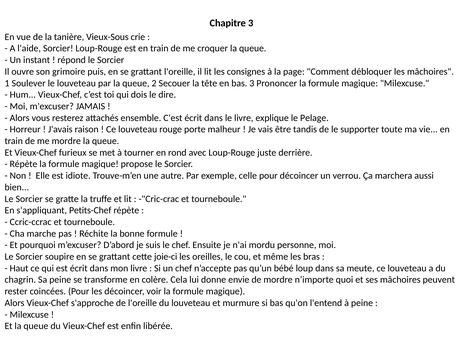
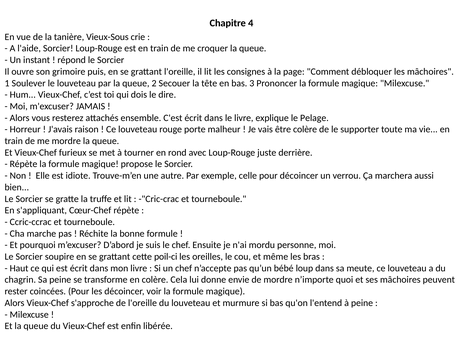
Chapitre 3: 3 -> 4
être tandis: tandis -> colère
Petits-Chef: Petits-Chef -> Cœur-Chef
joie-ci: joie-ci -> poil-ci
